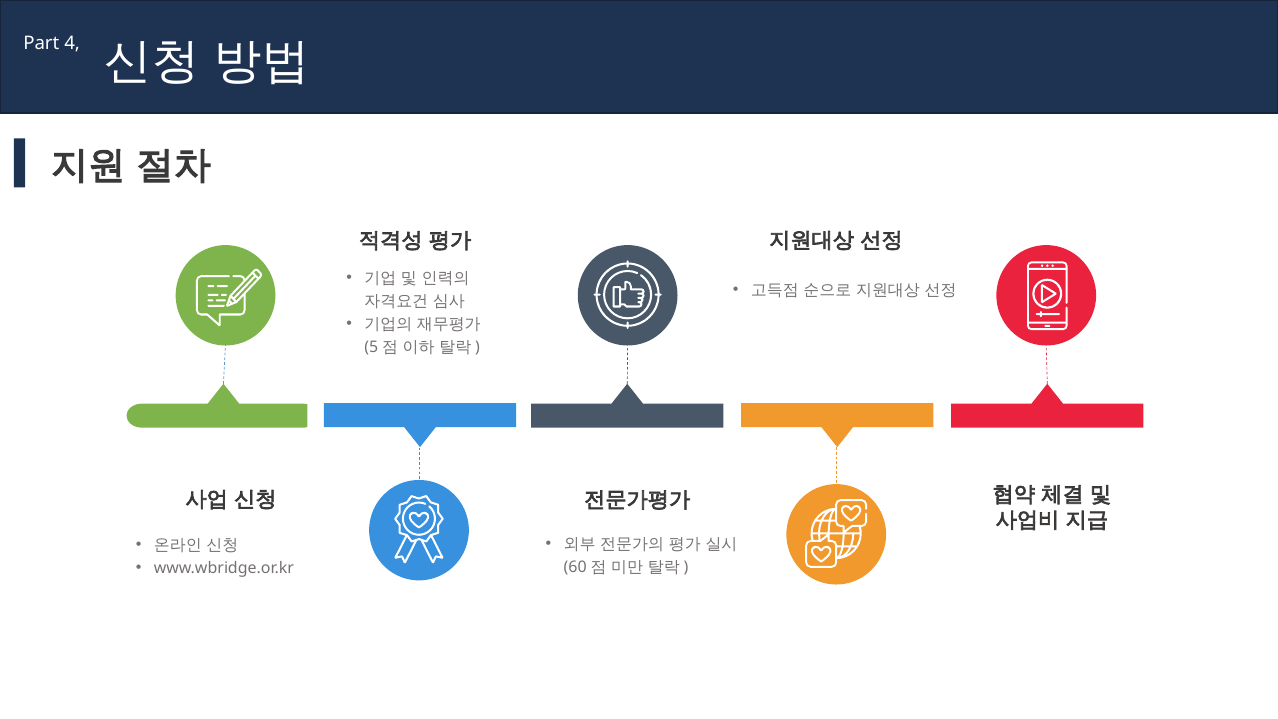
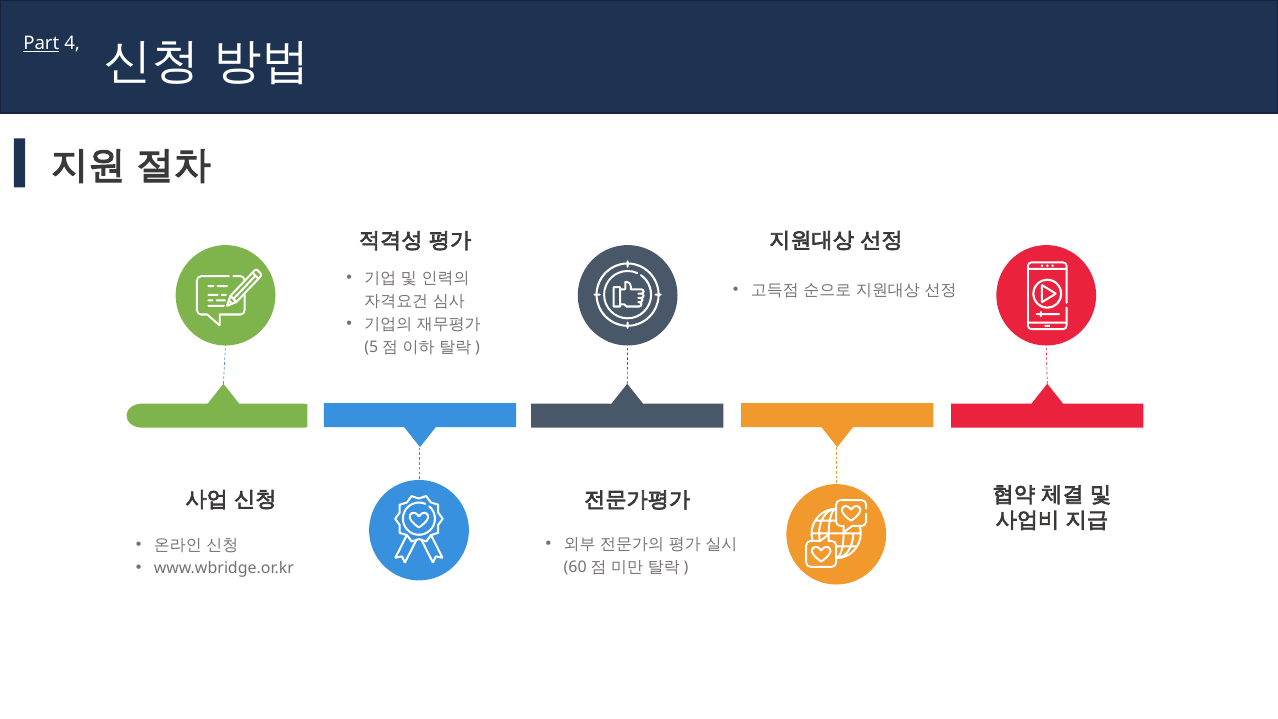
Part underline: none -> present
